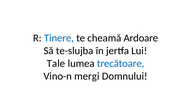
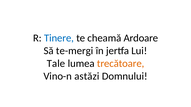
te-slujba: te-slujba -> te-mergi
trecătoare colour: blue -> orange
mergi: mergi -> astăzi
